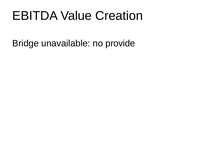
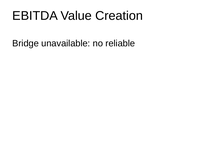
provide: provide -> reliable
